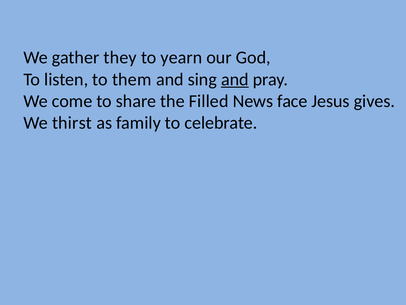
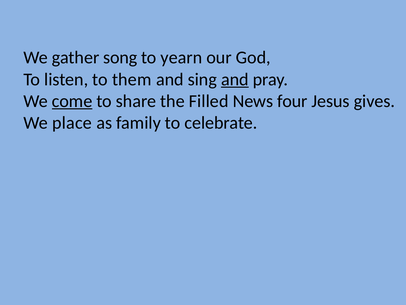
they: they -> song
come underline: none -> present
face: face -> four
thirst: thirst -> place
